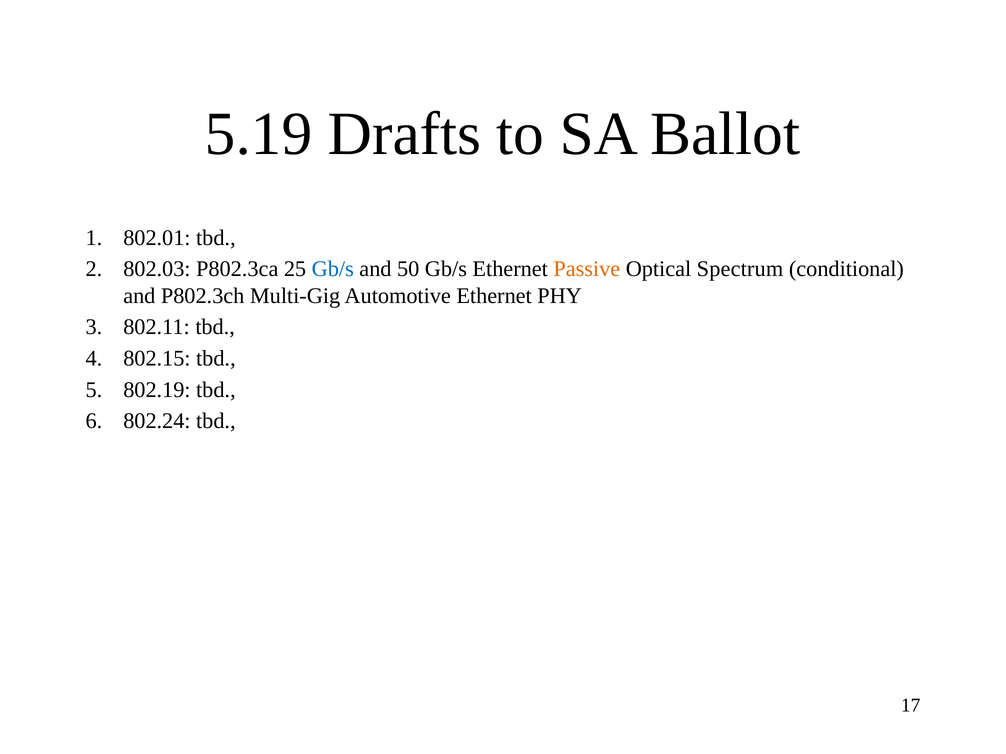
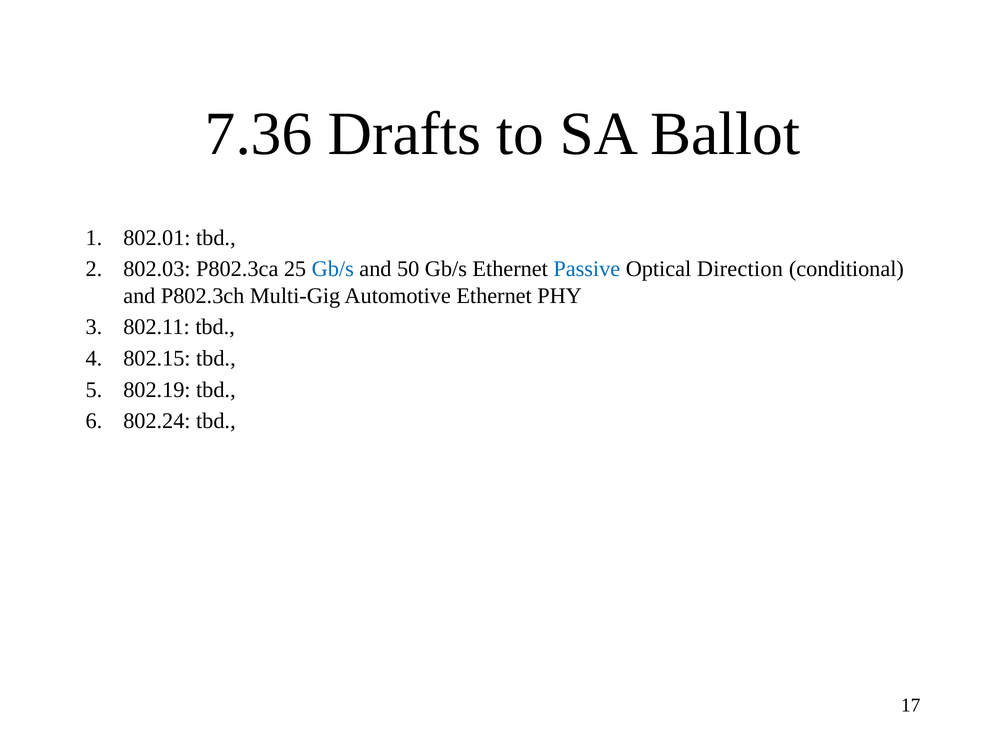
5.19: 5.19 -> 7.36
Passive colour: orange -> blue
Spectrum: Spectrum -> Direction
